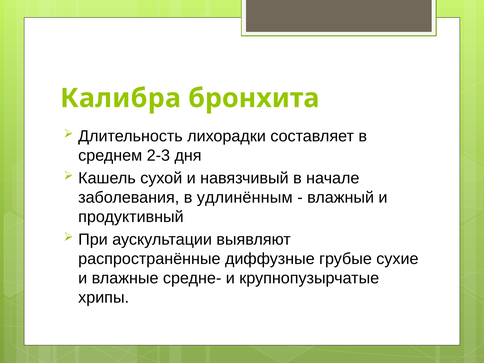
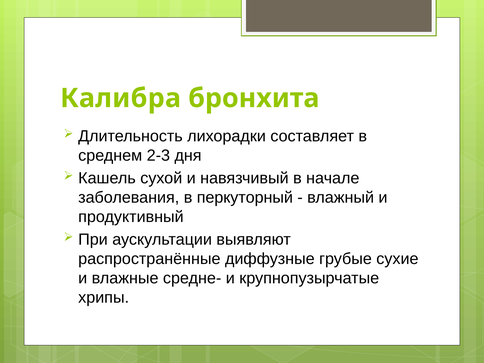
удлинённым: удлинённым -> перкуторный
